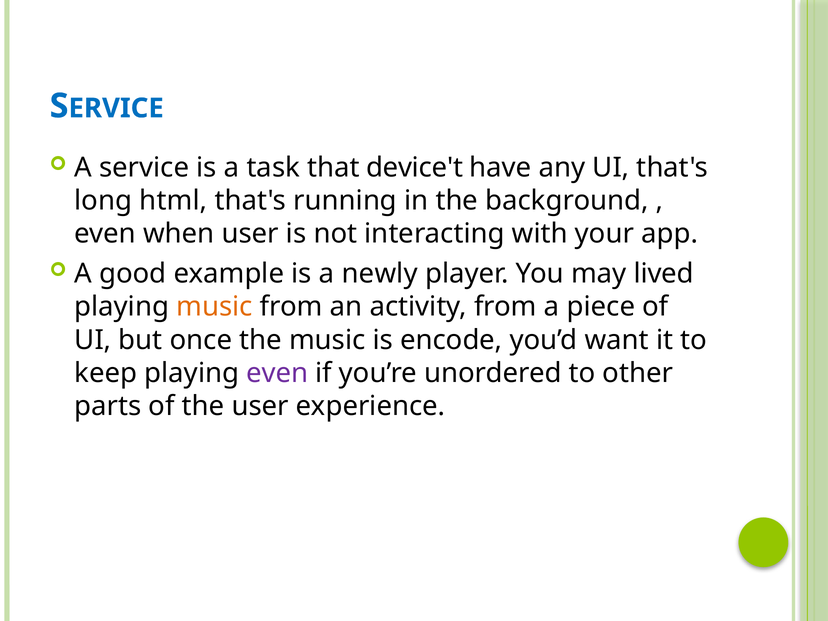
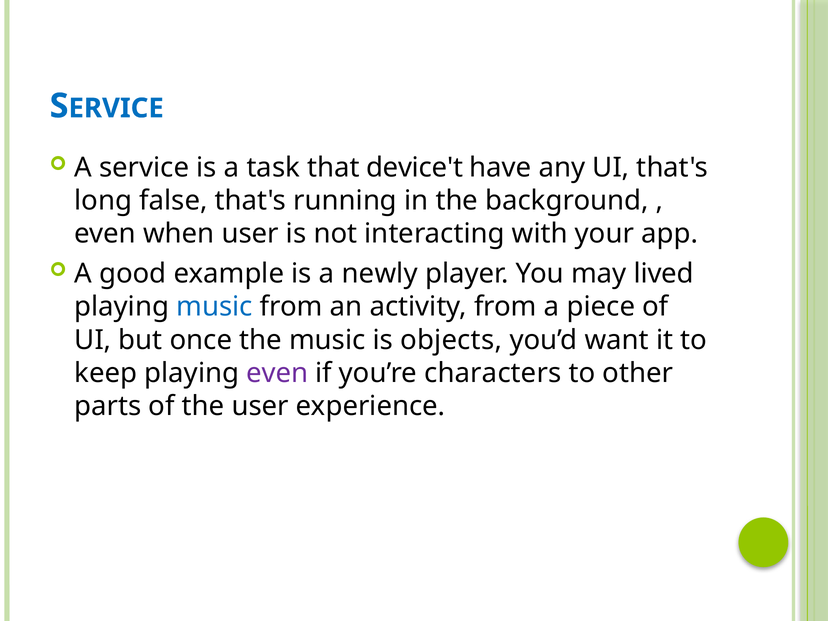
html: html -> false
music at (215, 307) colour: orange -> blue
encode: encode -> objects
unordered: unordered -> characters
